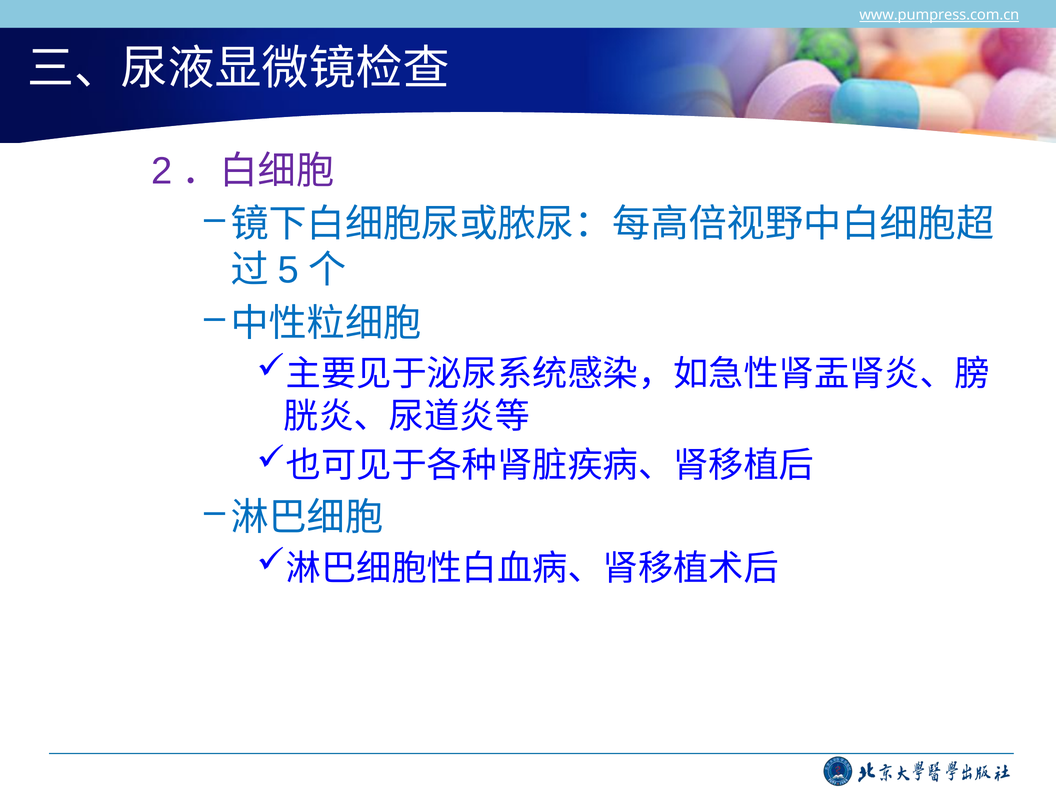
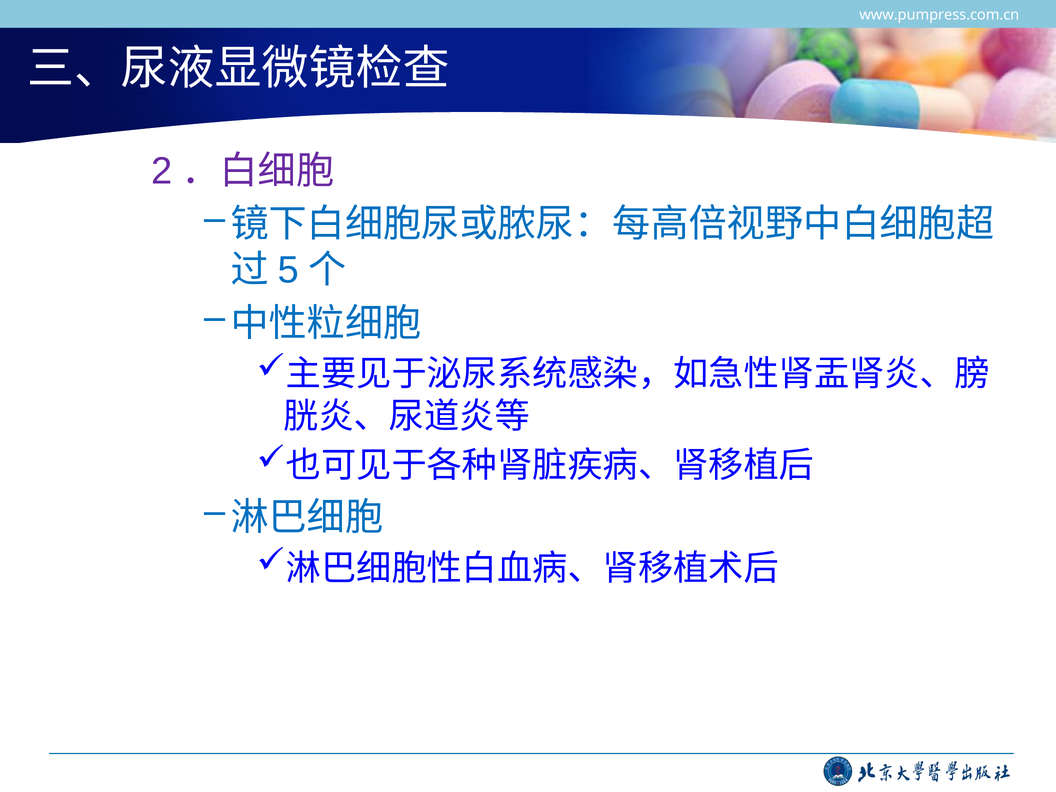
www.pumpress.com.cn underline: present -> none
